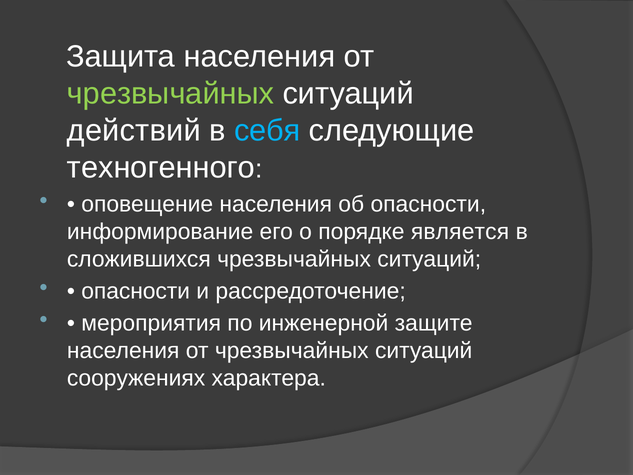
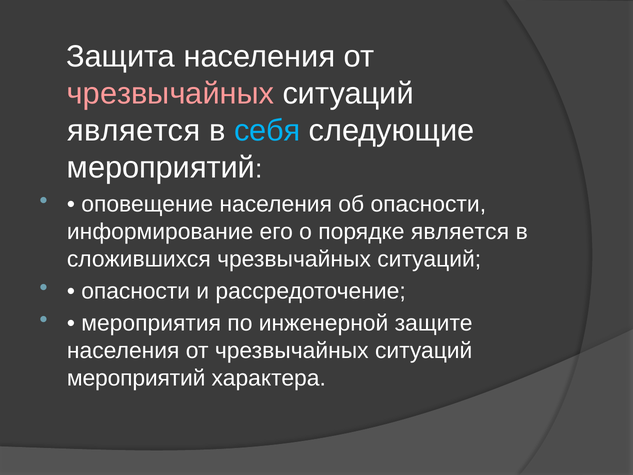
чрезвычайных at (171, 94) colour: light green -> pink
действий at (134, 131): действий -> является
техногенного at (161, 168): техногенного -> мероприятий
сооружениях at (136, 378): сооружениях -> мероприятий
